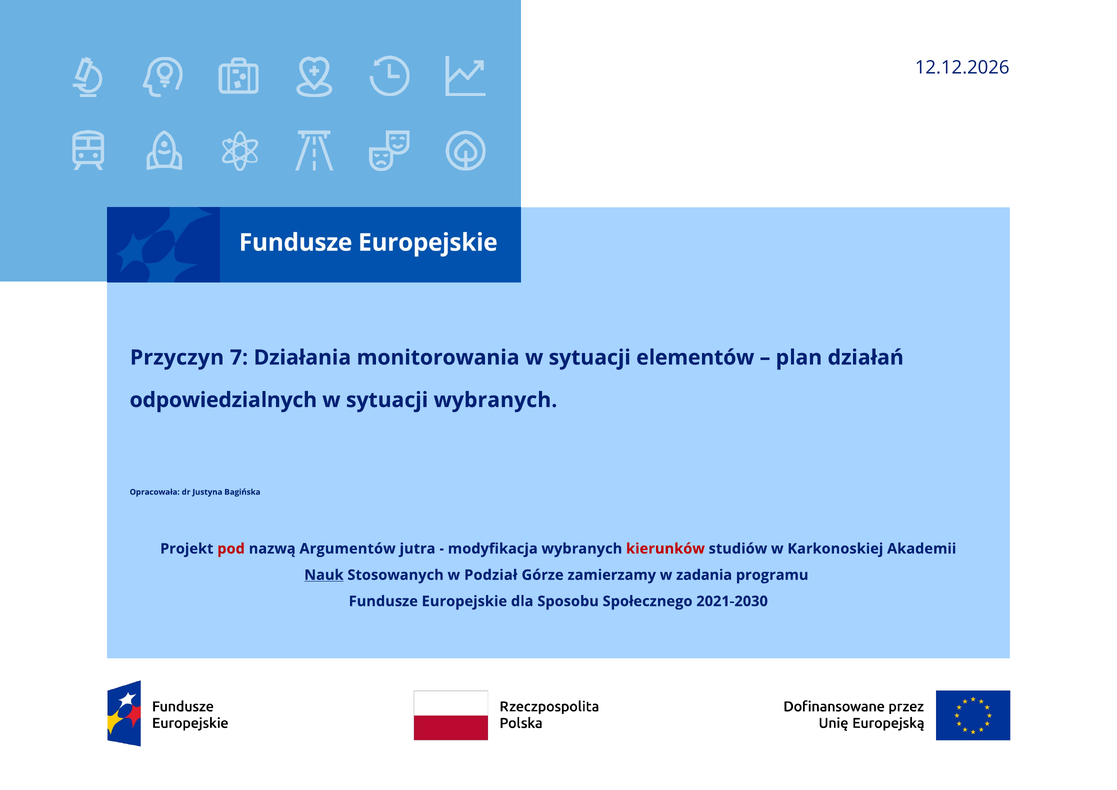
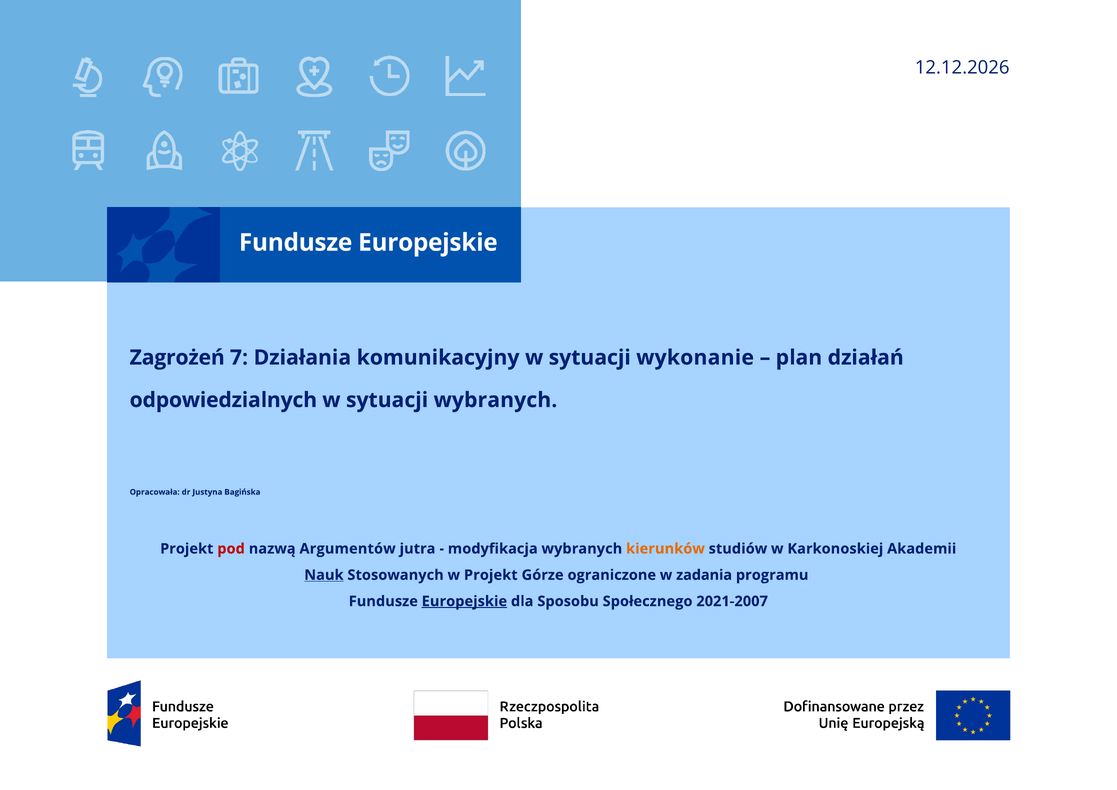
Przyczyn: Przyczyn -> Zagrożeń
monitorowania: monitorowania -> komunikacyjny
elementów: elementów -> wykonanie
kierunków colour: red -> orange
w Podział: Podział -> Projekt
zamierzamy: zamierzamy -> ograniczone
Europejskie underline: none -> present
2021-2030: 2021-2030 -> 2021-2007
